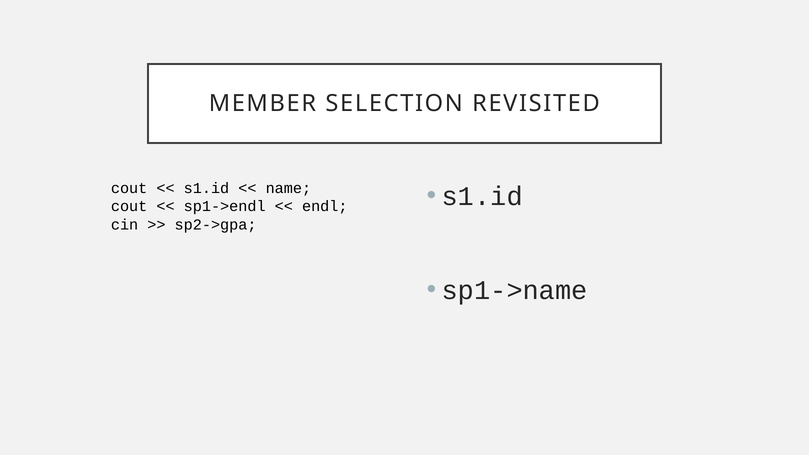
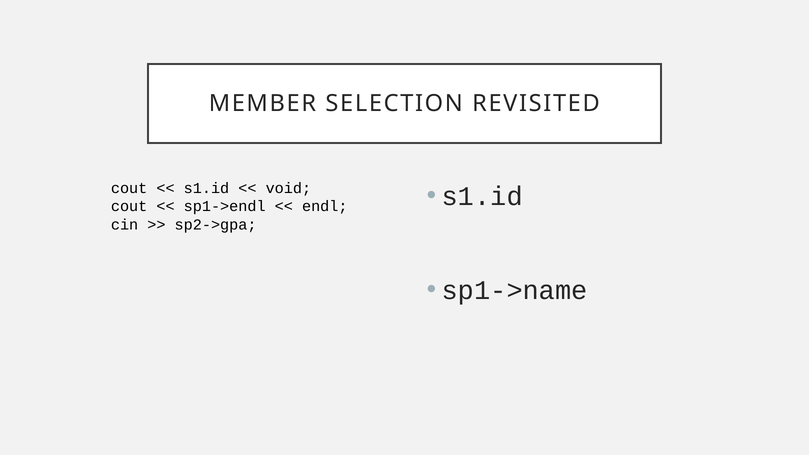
name: name -> void
